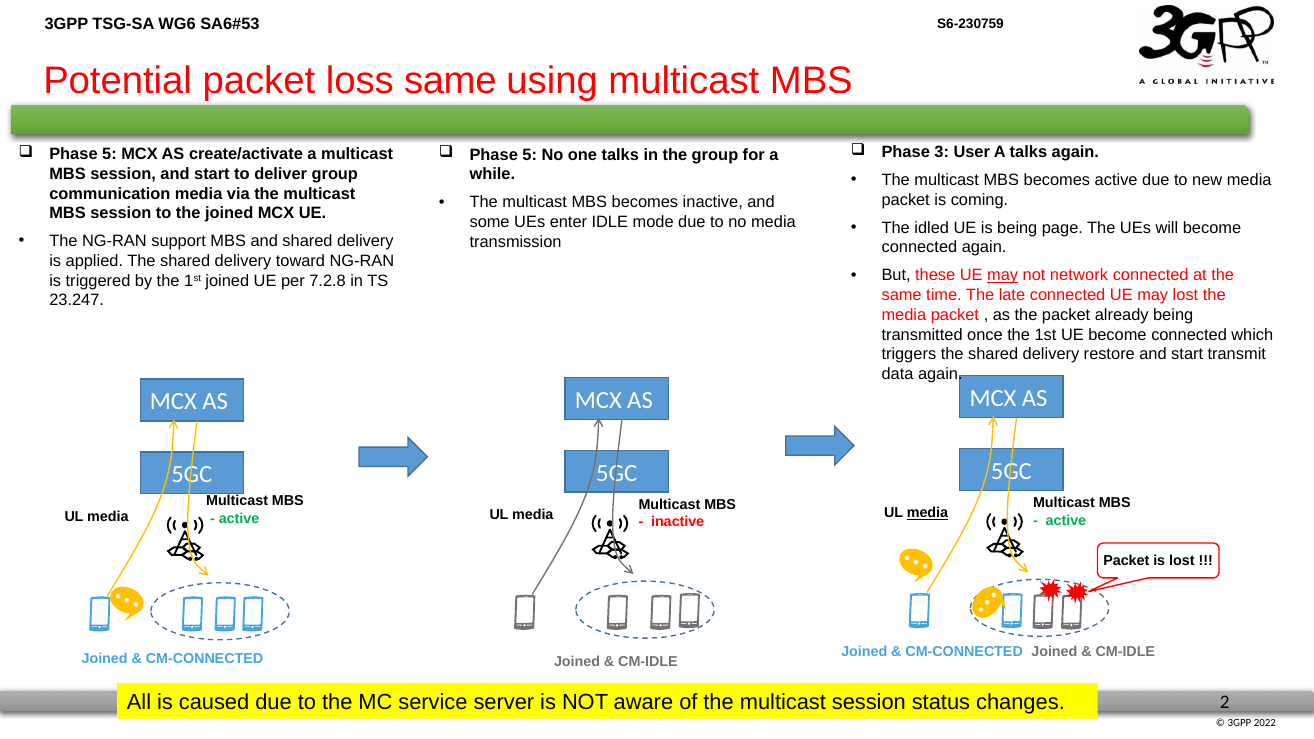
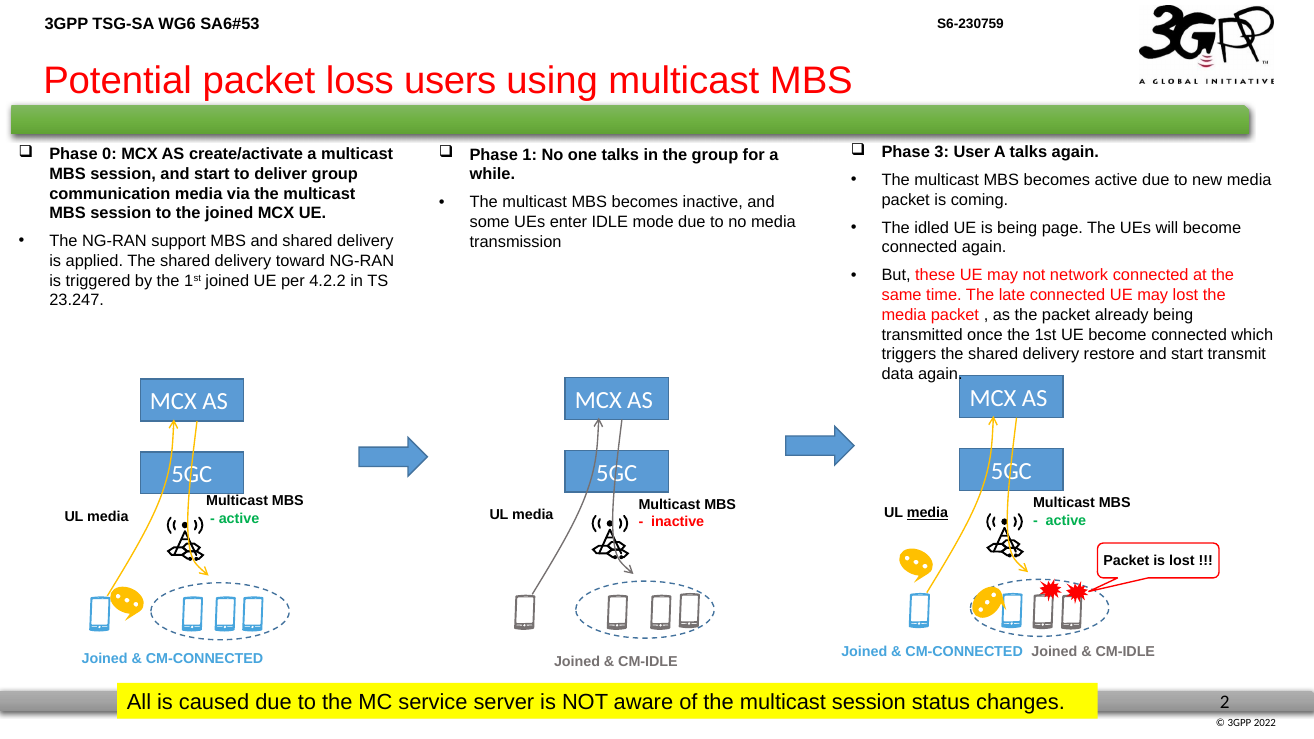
loss same: same -> users
5 at (109, 154): 5 -> 0
5 at (530, 155): 5 -> 1
may at (1003, 276) underline: present -> none
7.2.8: 7.2.8 -> 4.2.2
